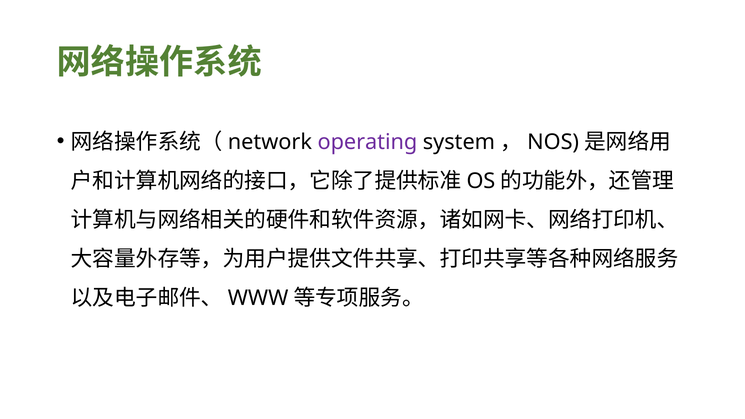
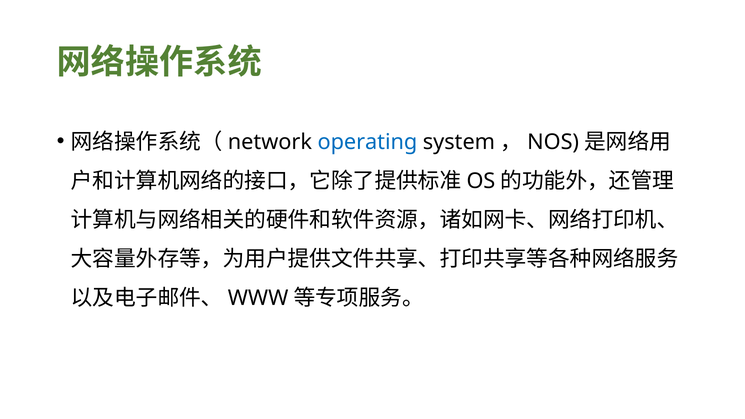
operating colour: purple -> blue
